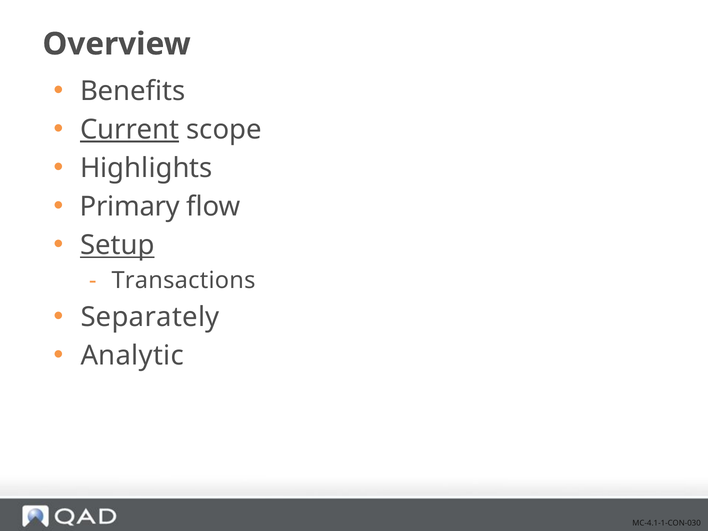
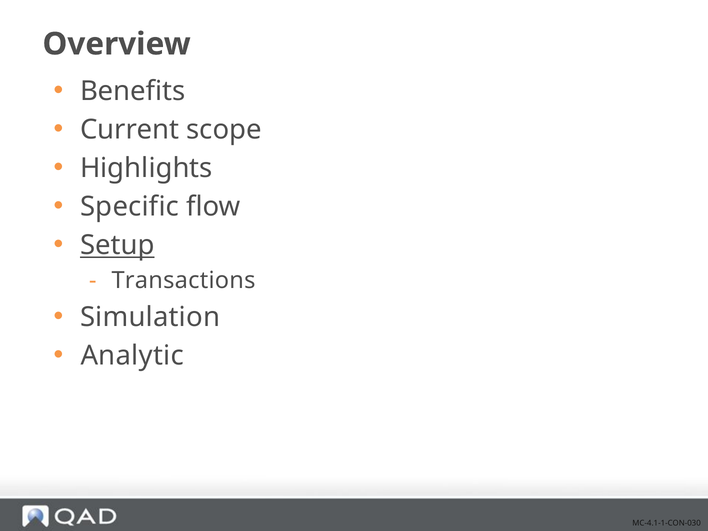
Current underline: present -> none
Primary: Primary -> Specific
Separately: Separately -> Simulation
